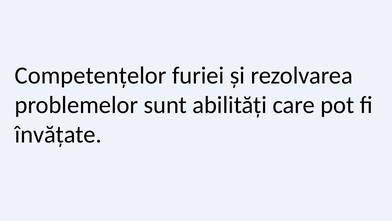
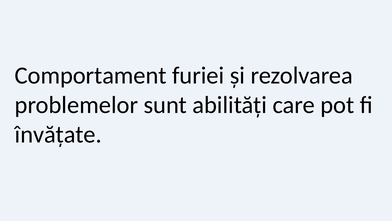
Competențelor: Competențelor -> Comportament
